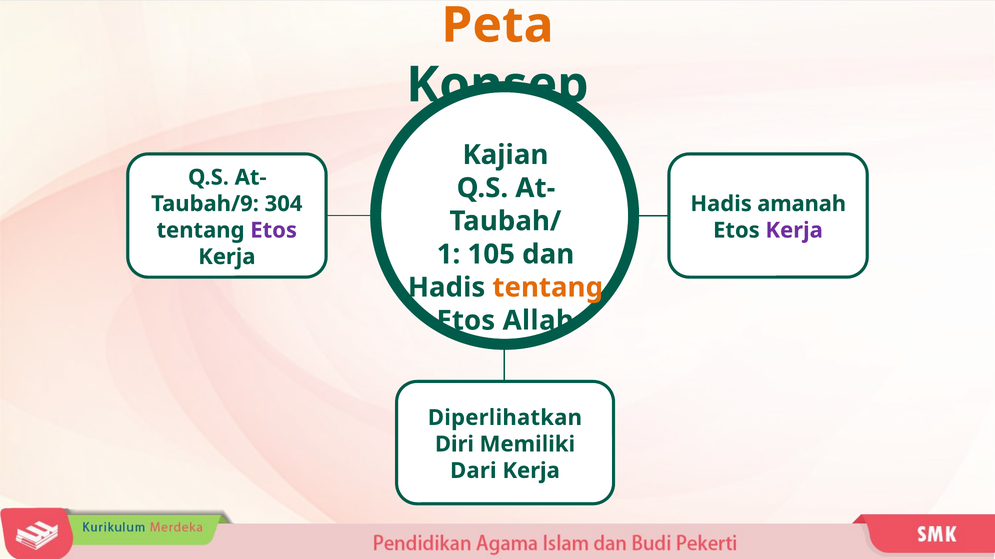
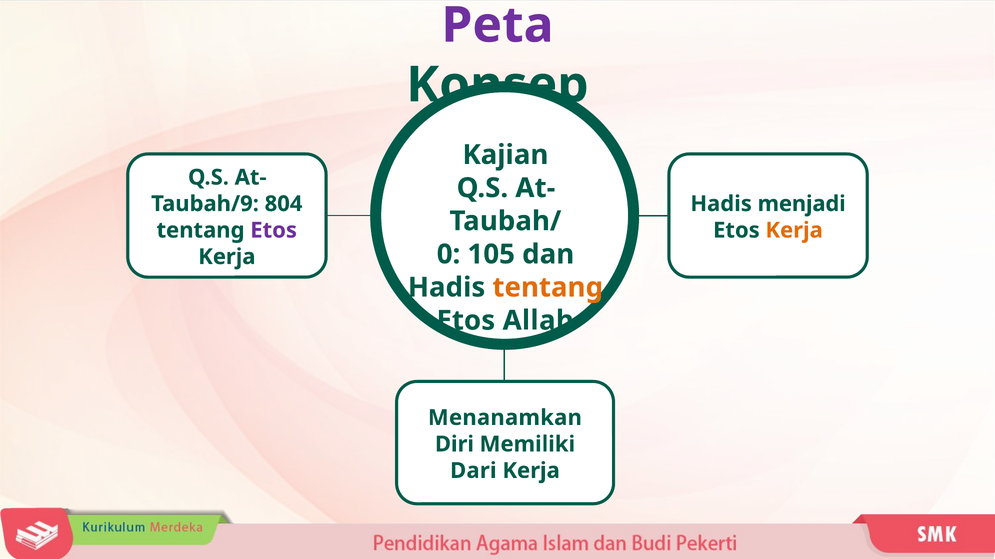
Peta colour: orange -> purple
304: 304 -> 804
amanah: amanah -> menjadi
Kerja at (794, 231) colour: purple -> orange
1: 1 -> 0
Diperlihatkan: Diperlihatkan -> Menanamkan
